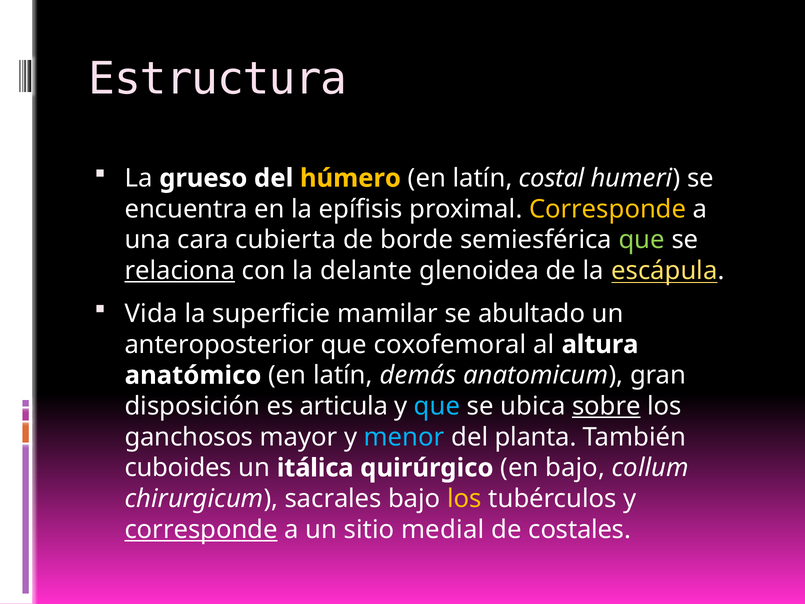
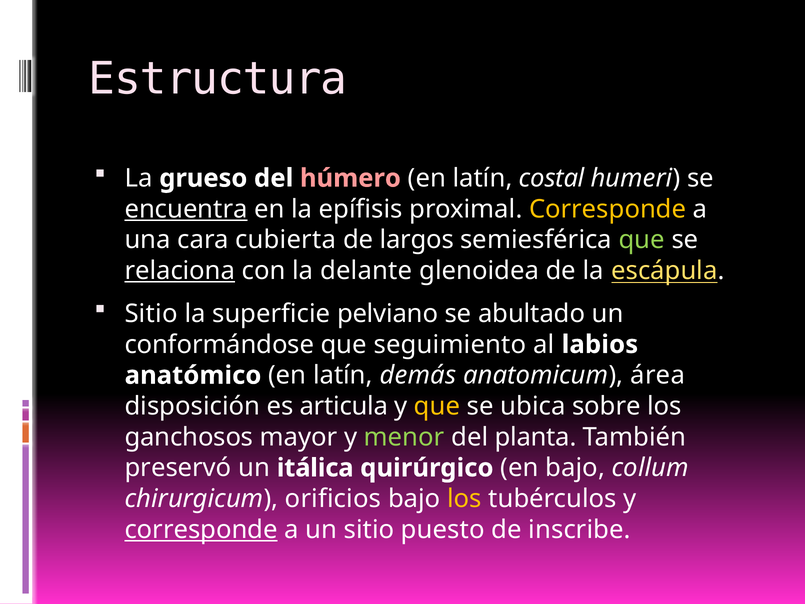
húmero colour: yellow -> pink
encuentra underline: none -> present
borde: borde -> largos
Vida at (151, 314): Vida -> Sitio
mamilar: mamilar -> pelviano
anteroposterior: anteroposterior -> conformándose
coxofemoral: coxofemoral -> seguimiento
altura: altura -> labios
gran: gran -> área
que at (437, 406) colour: light blue -> yellow
sobre underline: present -> none
menor colour: light blue -> light green
cuboides: cuboides -> preservó
sacrales: sacrales -> orificios
medial: medial -> puesto
costales: costales -> inscribe
